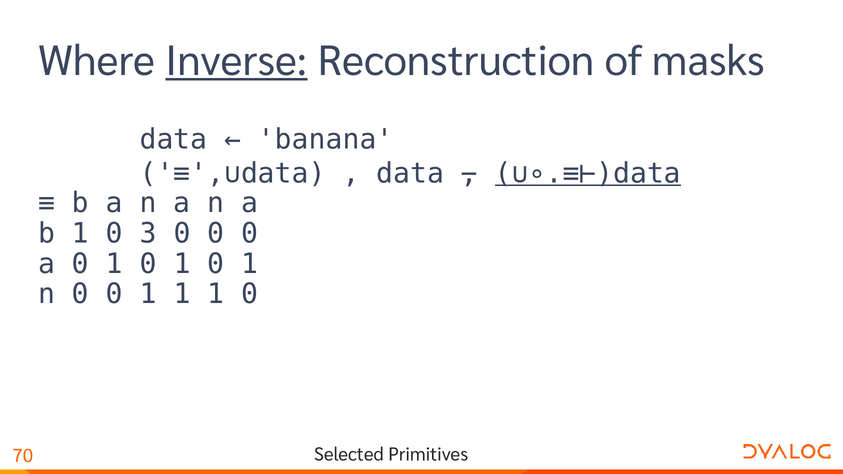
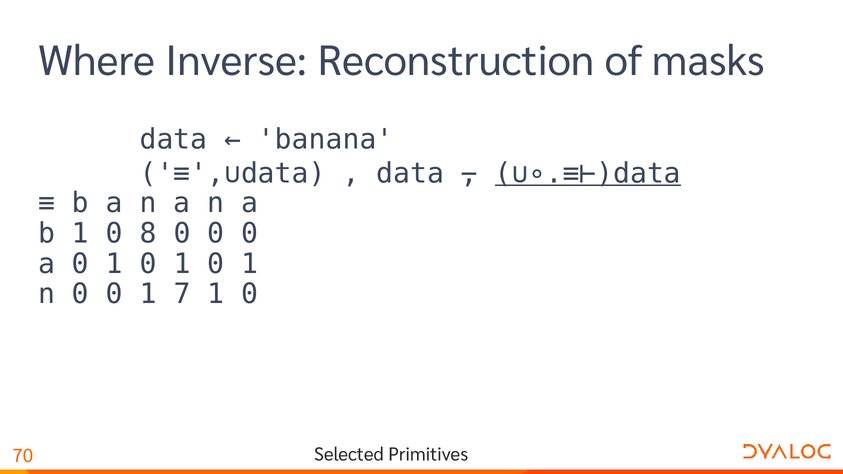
Inverse underline: present -> none
3: 3 -> 8
0 1 1: 1 -> 7
